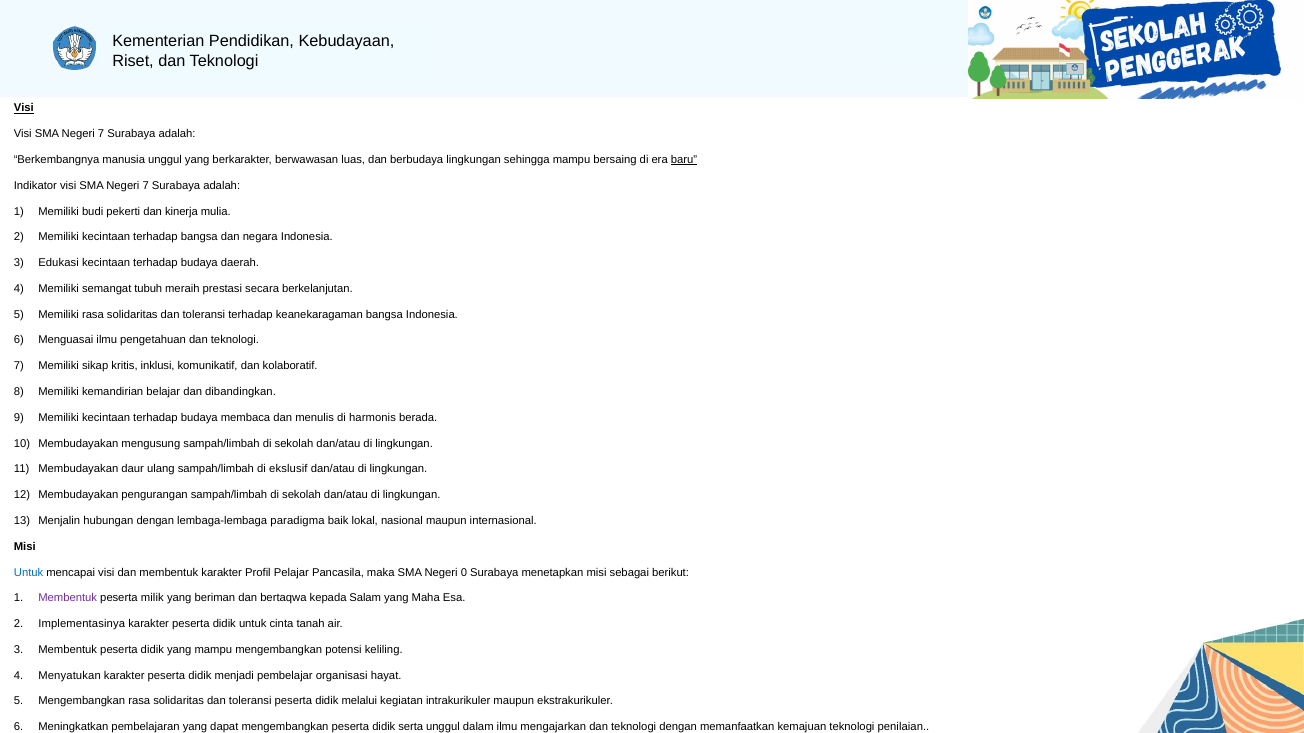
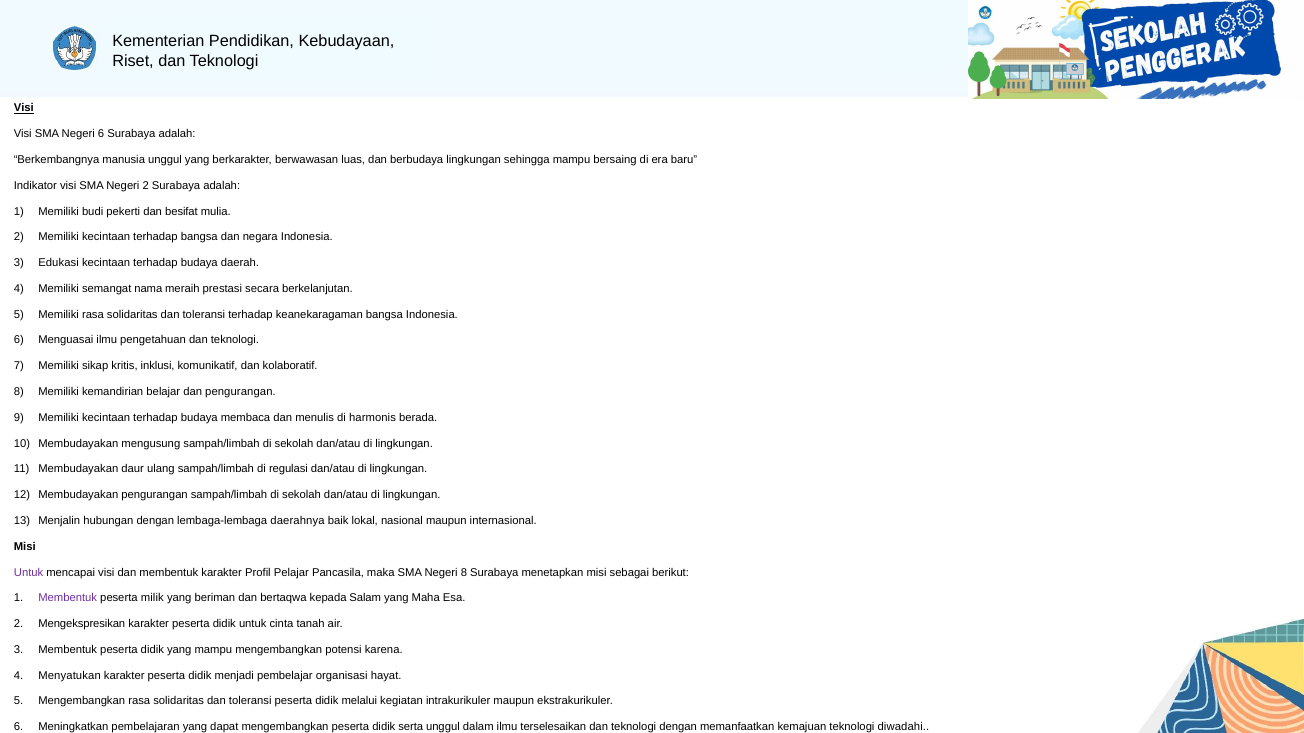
7 at (101, 134): 7 -> 6
baru underline: present -> none
7 at (146, 186): 7 -> 2
kinerja: kinerja -> besifat
tubuh: tubuh -> nama
dan dibandingkan: dibandingkan -> pengurangan
ekslusif: ekslusif -> regulasi
paradigma: paradigma -> daerahnya
Untuk at (29, 573) colour: blue -> purple
Negeri 0: 0 -> 8
Implementasinya: Implementasinya -> Mengekspresikan
keliling: keliling -> karena
mengajarkan: mengajarkan -> terselesaikan
penilaian: penilaian -> diwadahi
